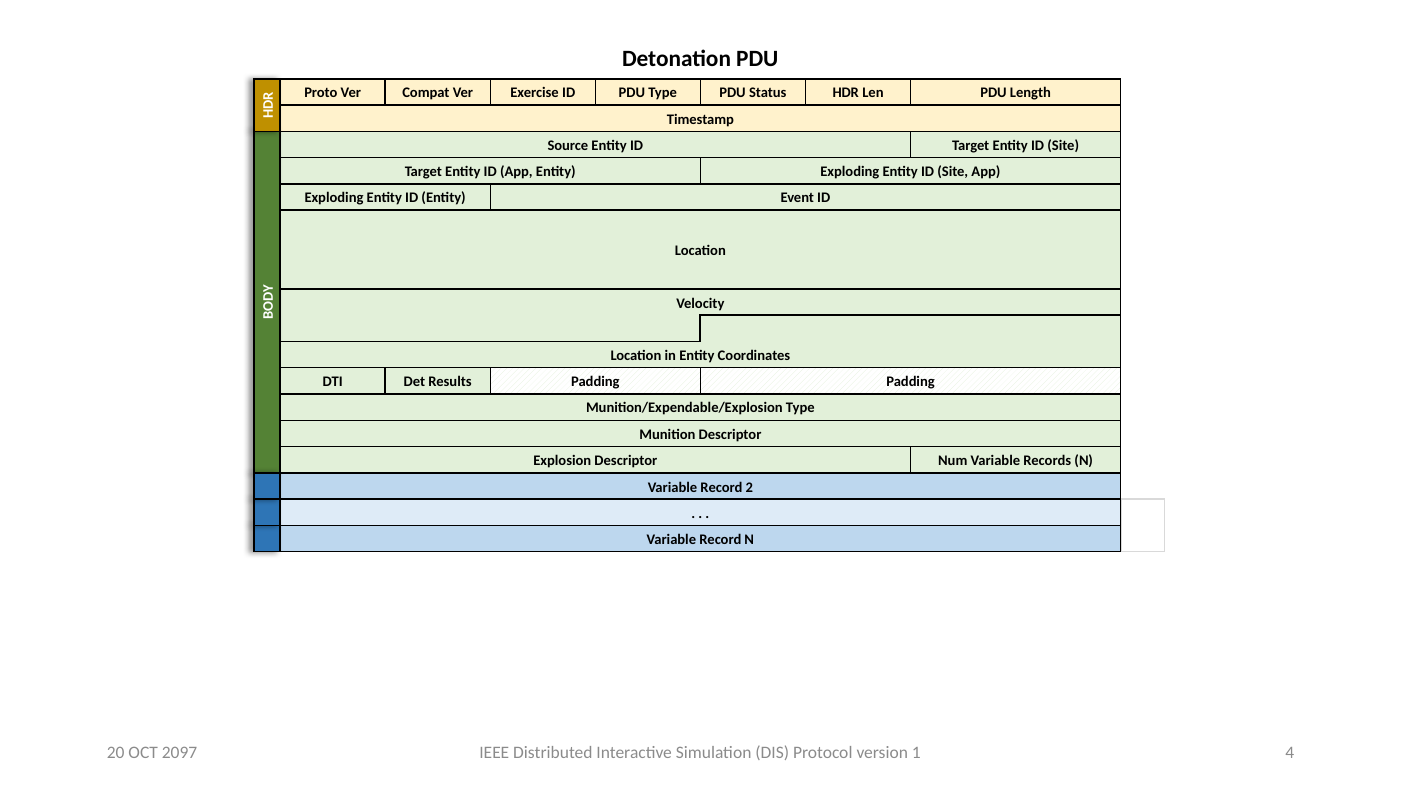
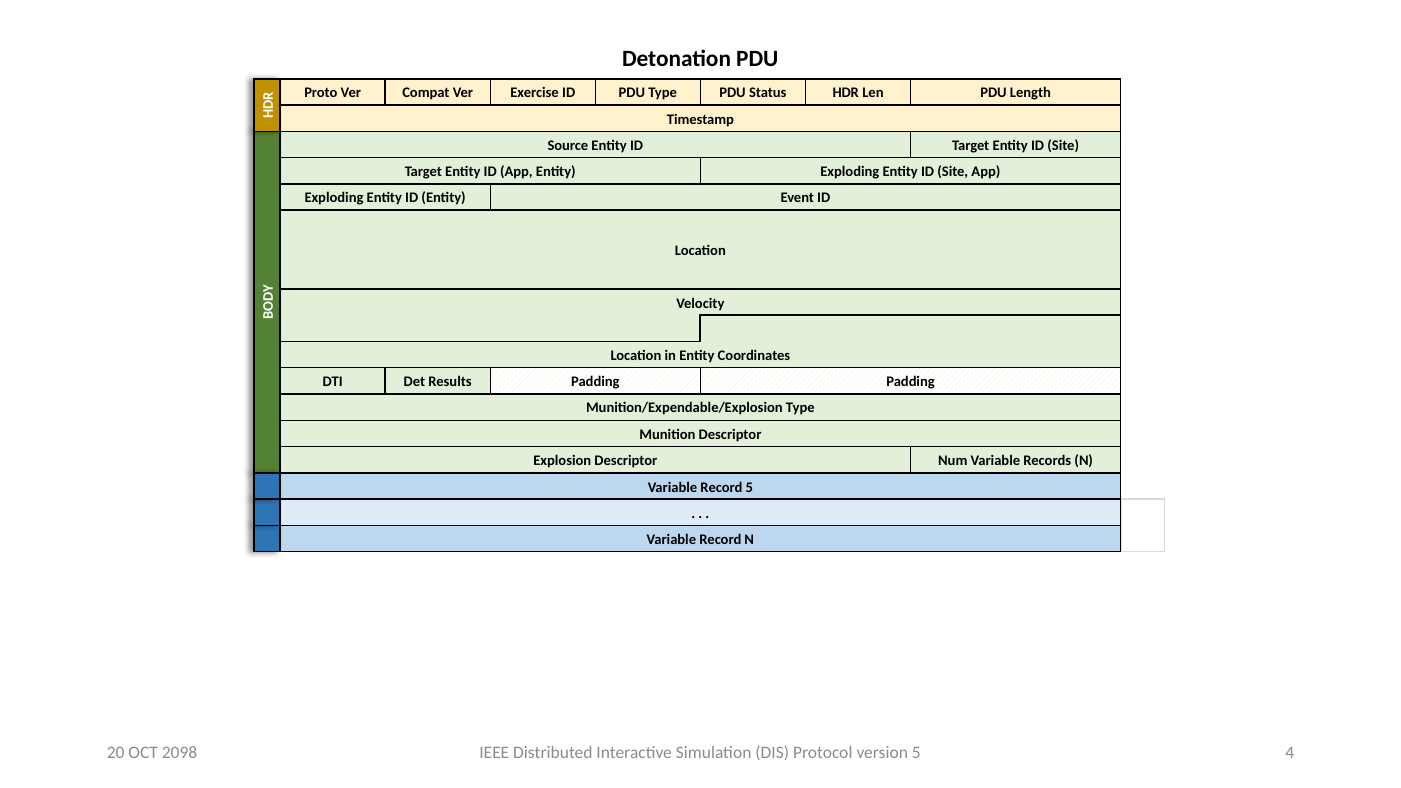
Record 2: 2 -> 5
2097: 2097 -> 2098
version 1: 1 -> 5
